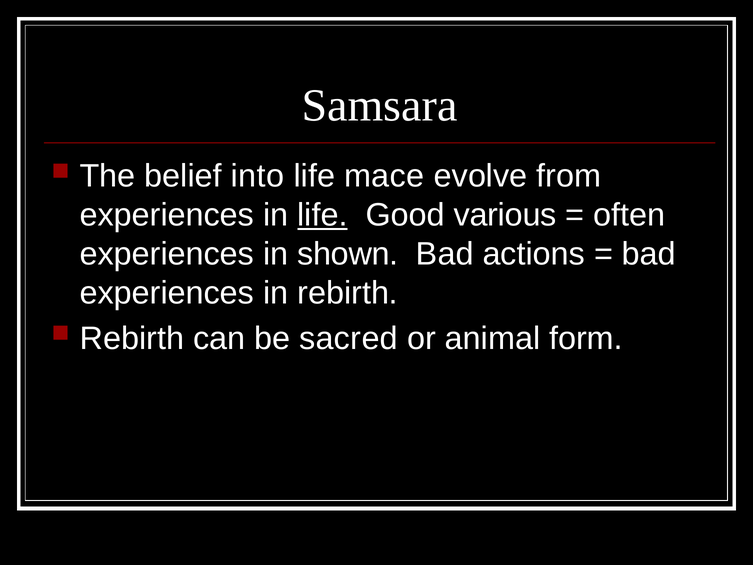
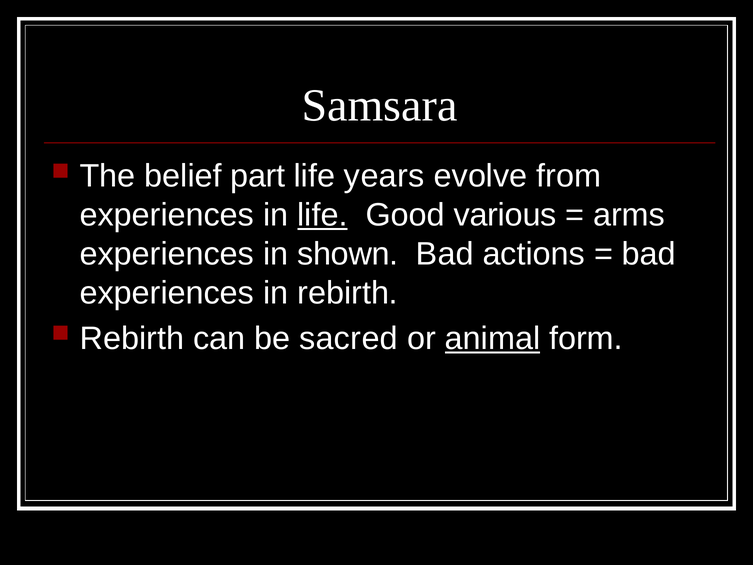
into: into -> part
mace: mace -> years
often: often -> arms
animal underline: none -> present
